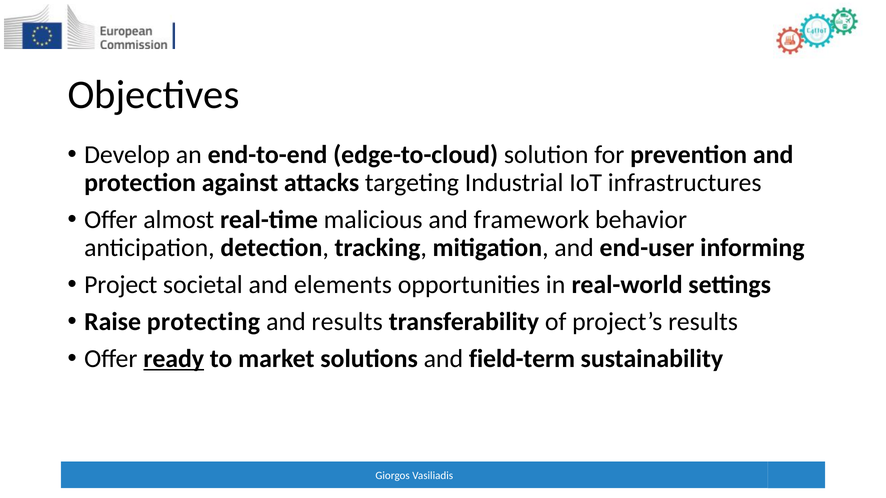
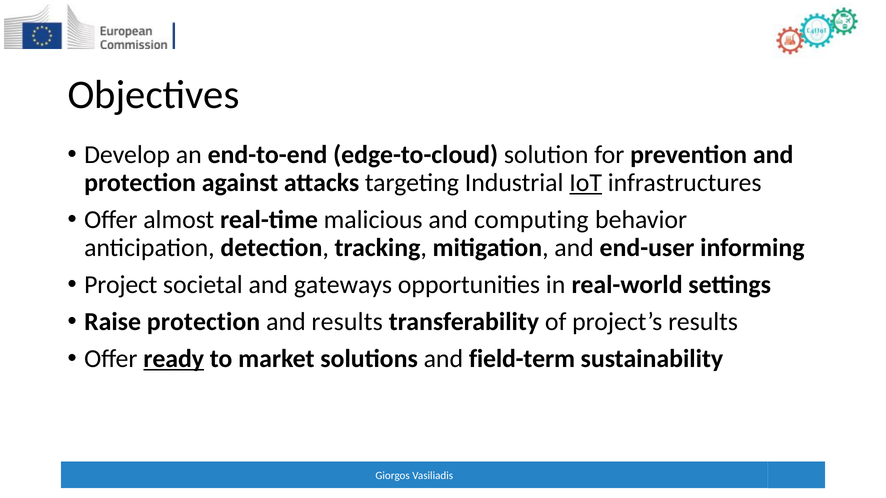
IoT underline: none -> present
framework: framework -> computing
elements: elements -> gateways
Raise protecting: protecting -> protection
